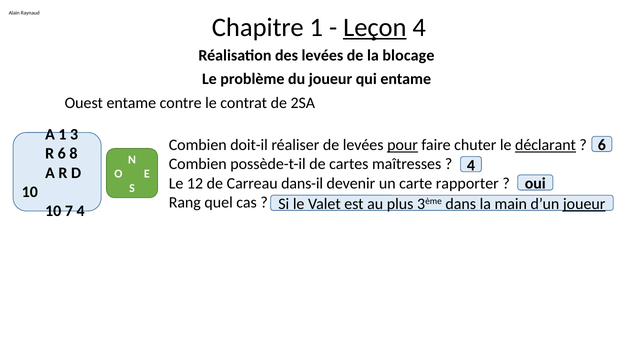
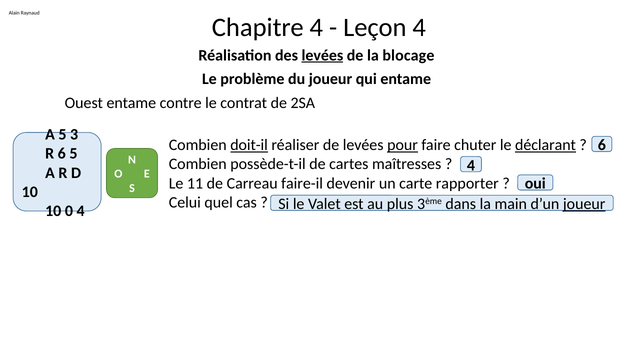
Chapitre 1: 1 -> 4
Leçon underline: present -> none
levées at (322, 55) underline: none -> present
1 at (62, 134): 1 -> 5
doit-il underline: none -> present
6 8: 8 -> 5
12: 12 -> 11
dans-il: dans-il -> faire-il
Rang: Rang -> Celui
7: 7 -> 0
